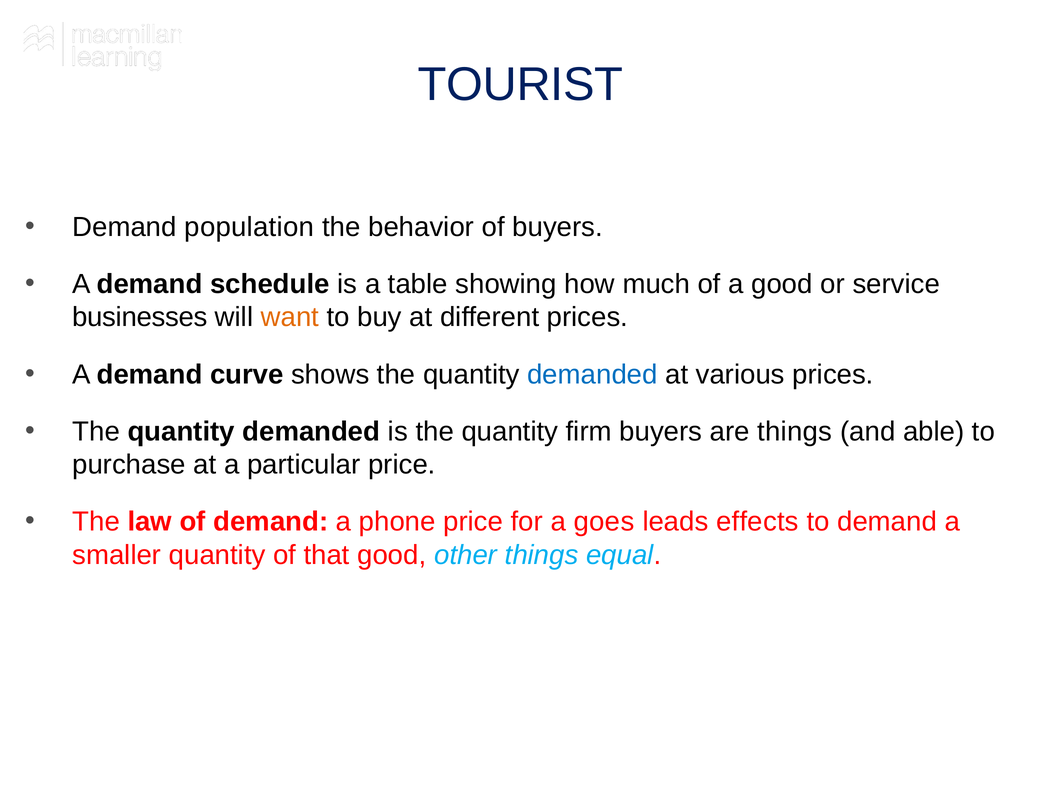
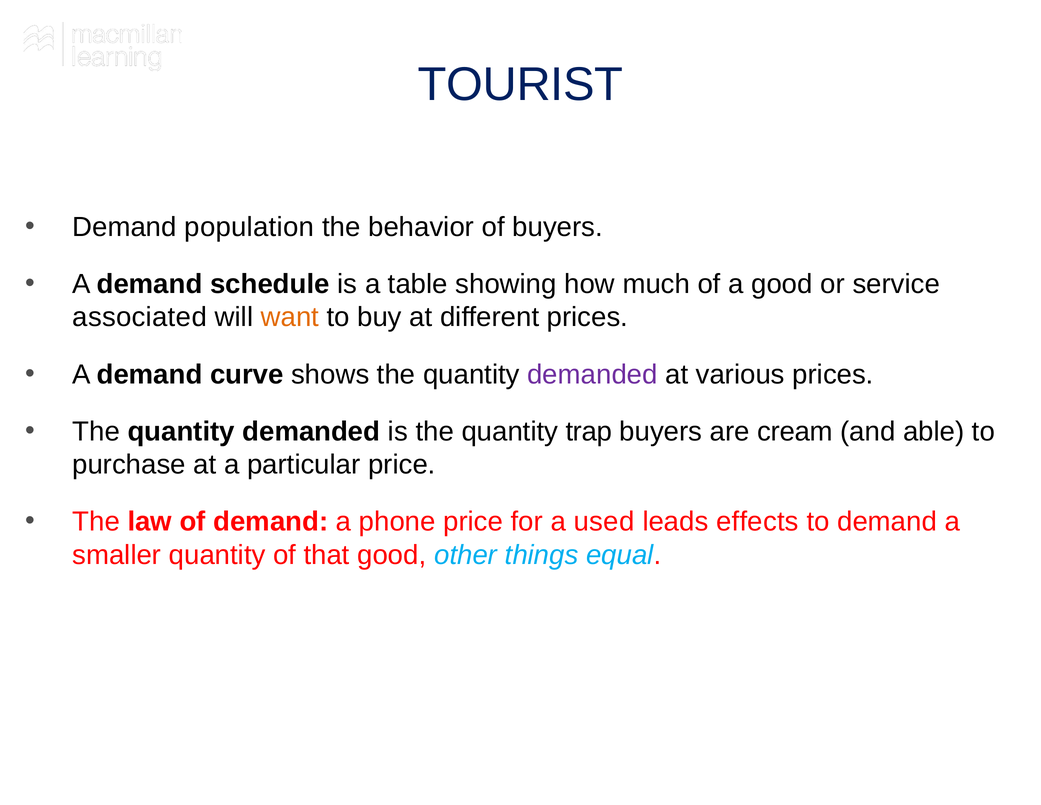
businesses: businesses -> associated
demanded at (592, 374) colour: blue -> purple
firm: firm -> trap
are things: things -> cream
goes: goes -> used
